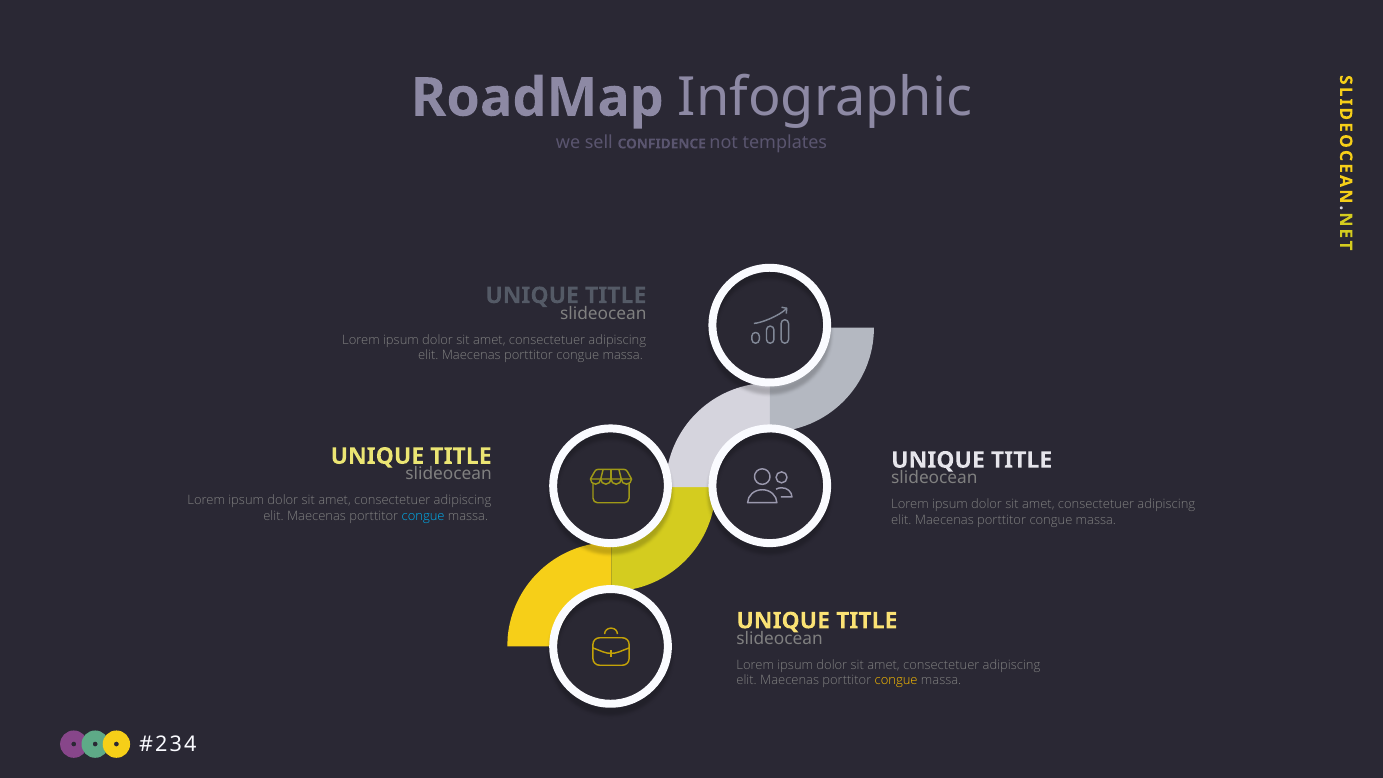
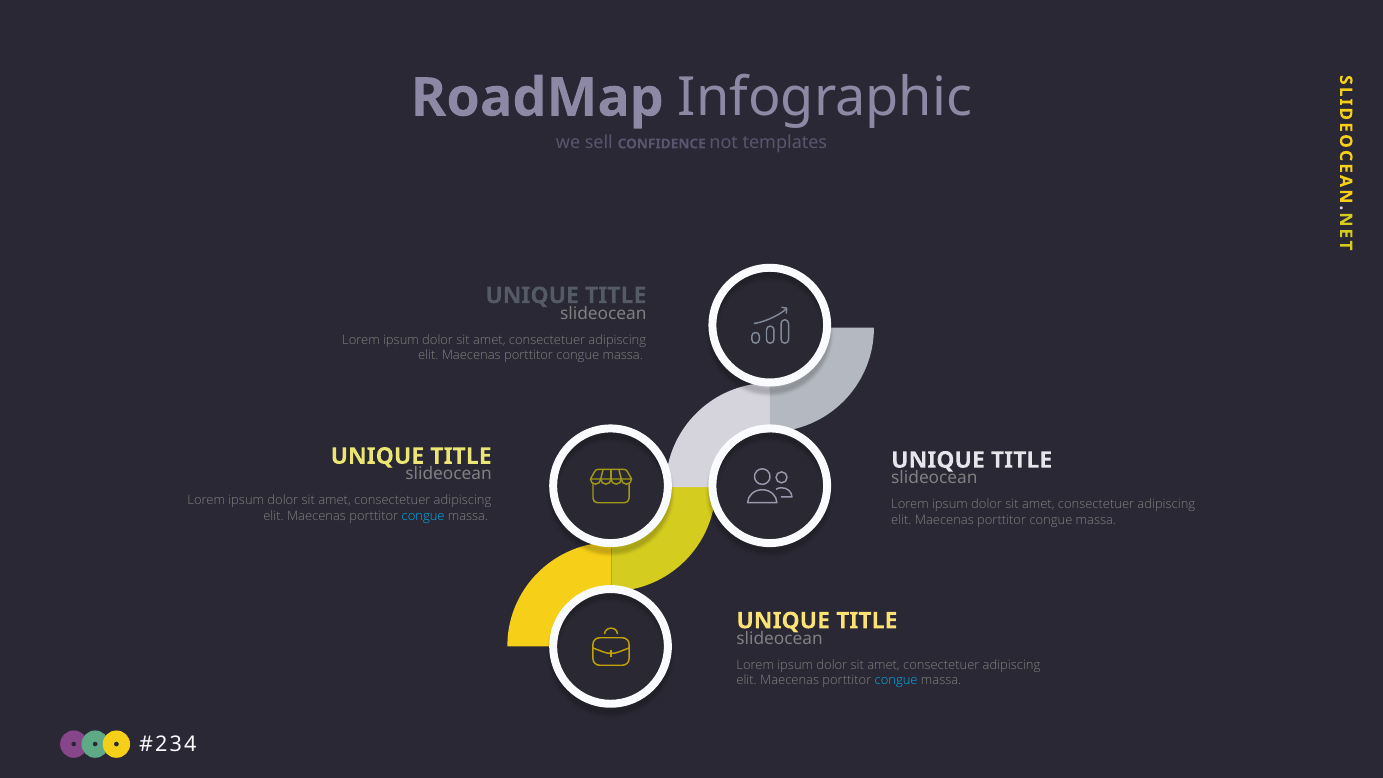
congue at (896, 681) colour: yellow -> light blue
